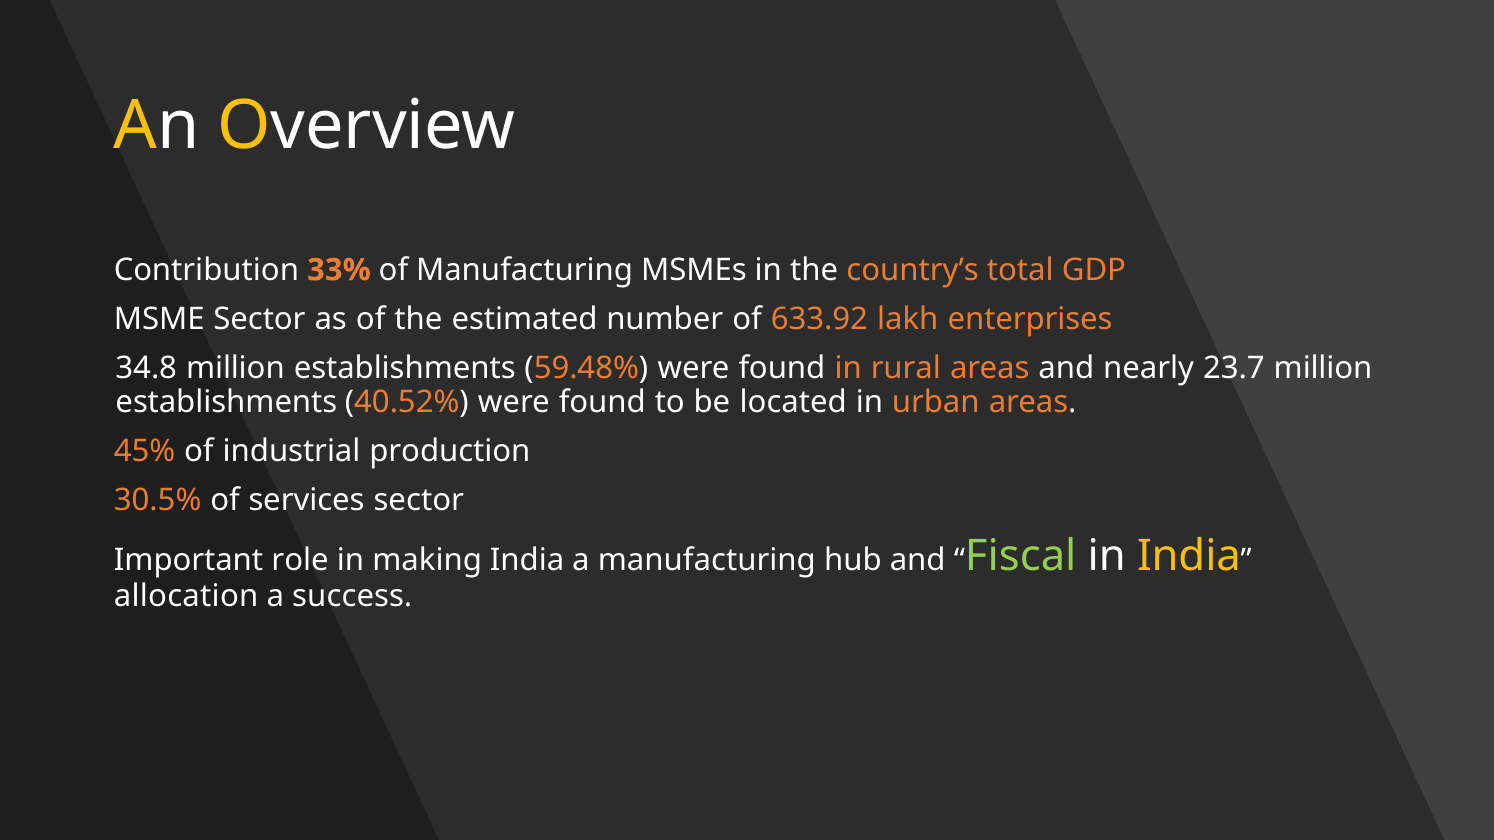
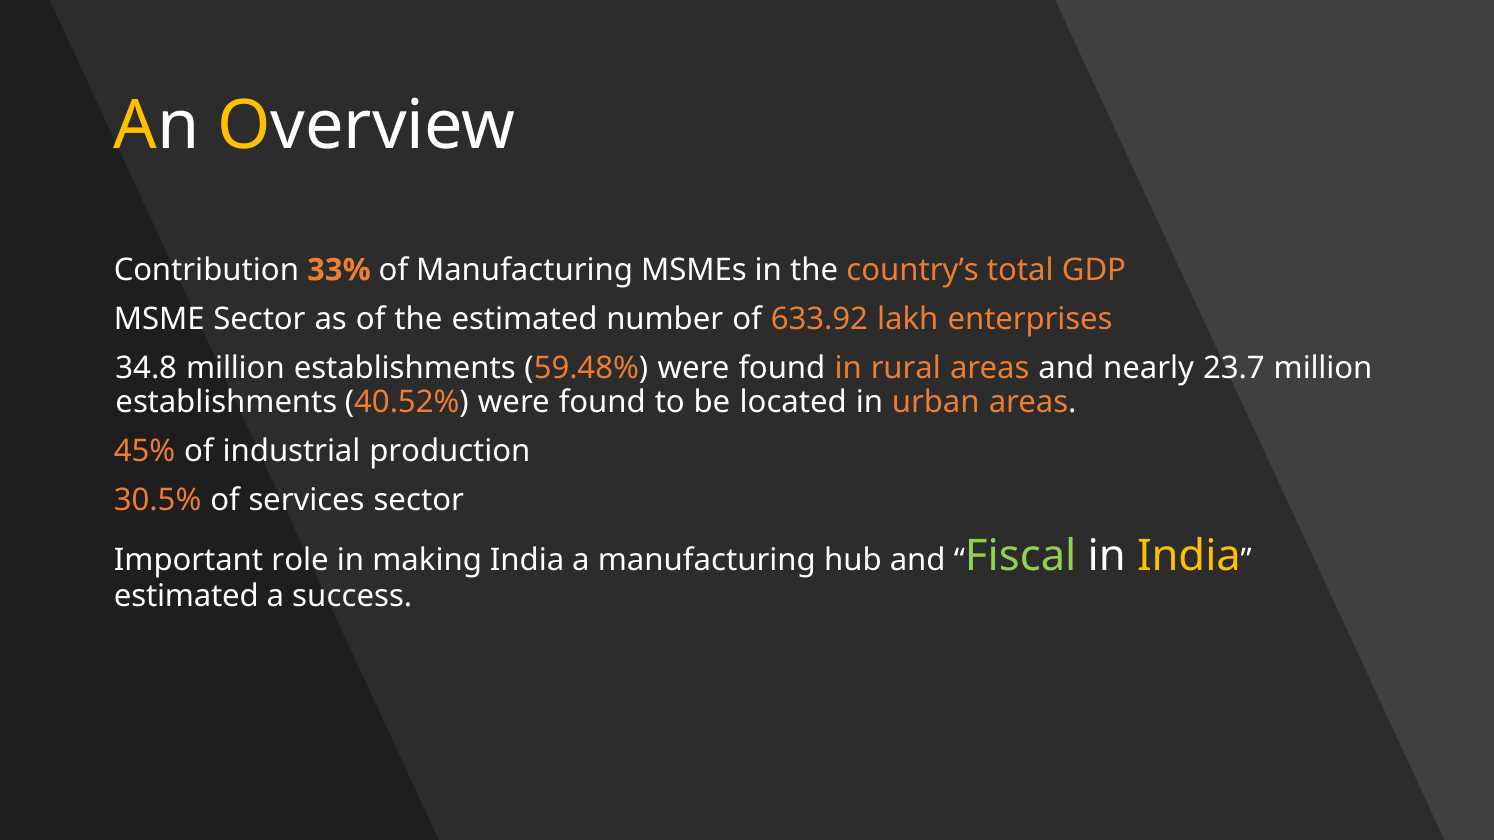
allocation at (186, 597): allocation -> estimated
